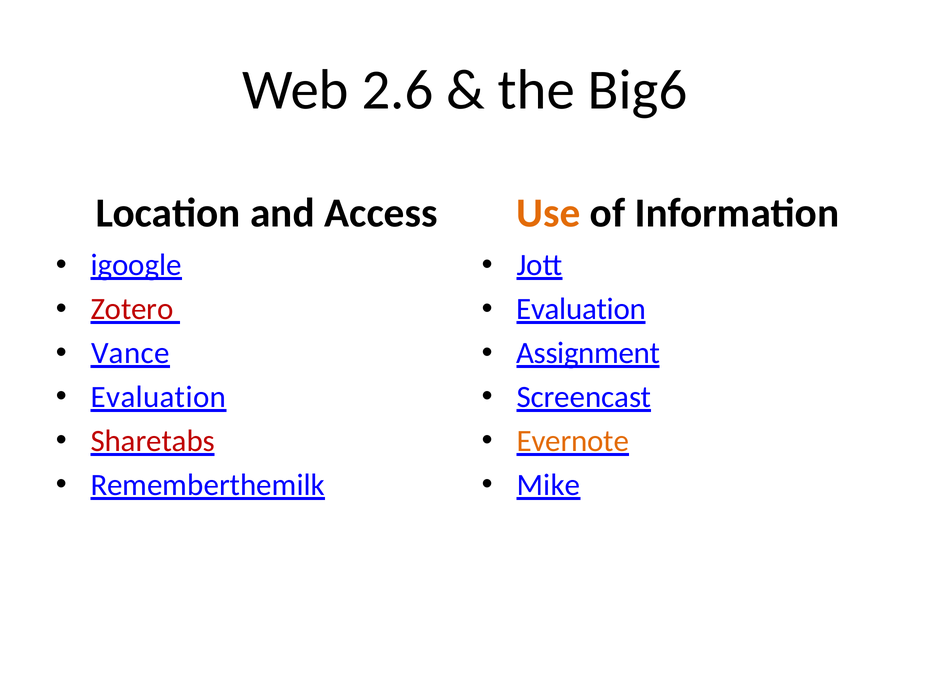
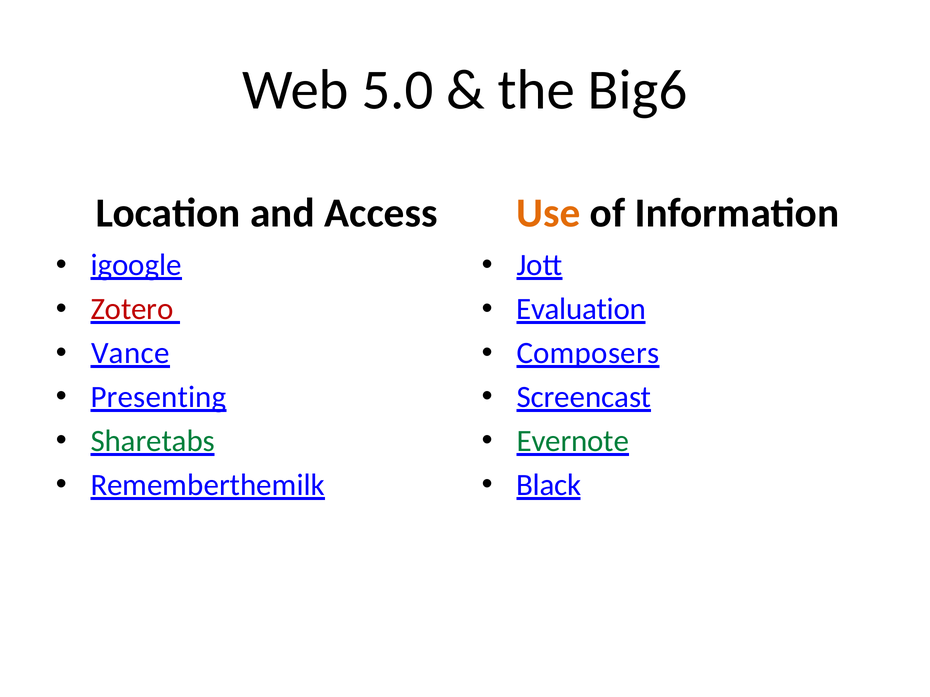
2.6: 2.6 -> 5.0
Assignment: Assignment -> Composers
Evaluation at (158, 397): Evaluation -> Presenting
Sharetabs colour: red -> green
Evernote colour: orange -> green
Mike: Mike -> Black
